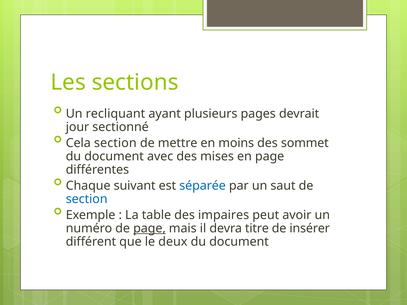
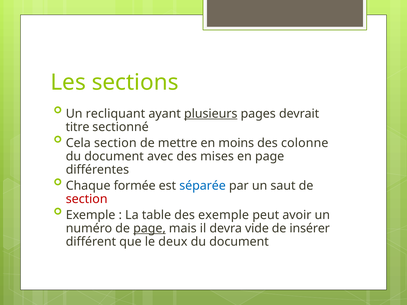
plusieurs underline: none -> present
jour: jour -> titre
sommet: sommet -> colonne
suivant: suivant -> formée
section at (87, 199) colour: blue -> red
des impaires: impaires -> exemple
titre: titre -> vide
